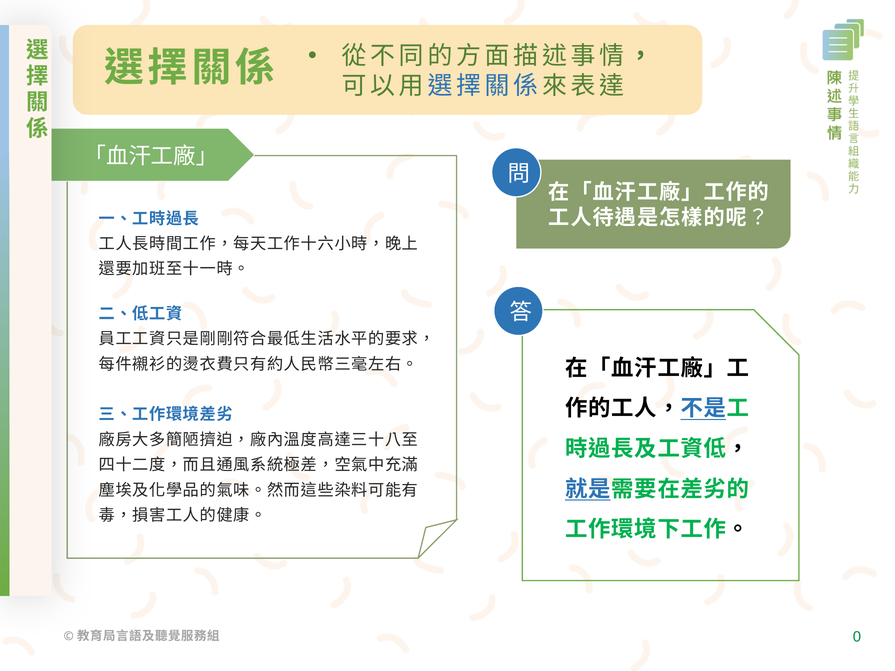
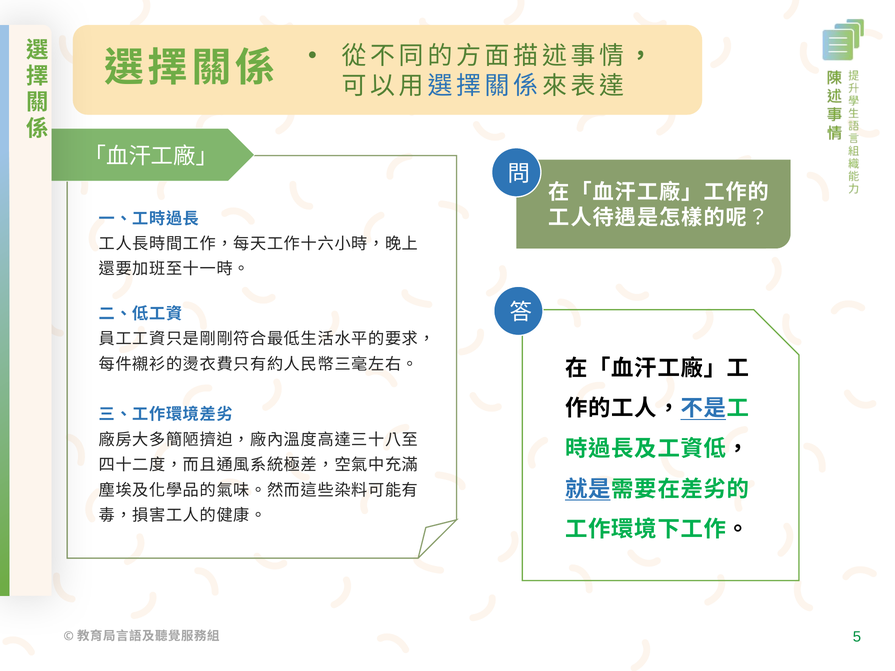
0: 0 -> 5
